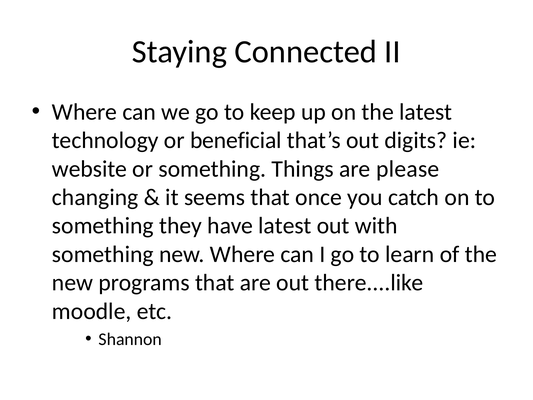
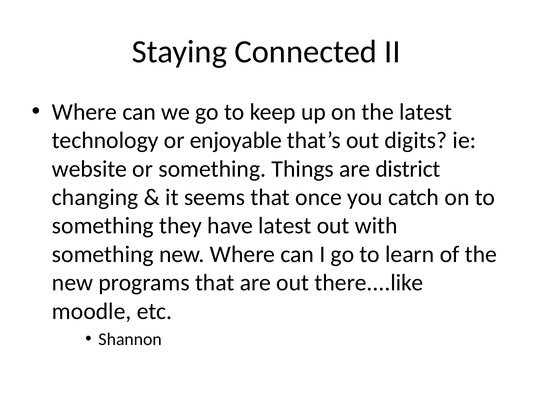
beneficial: beneficial -> enjoyable
please: please -> district
